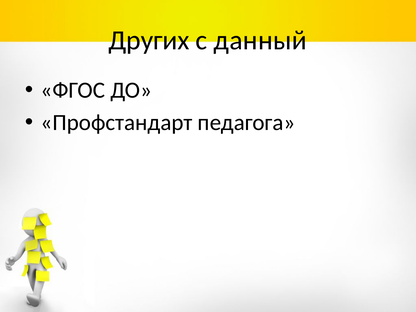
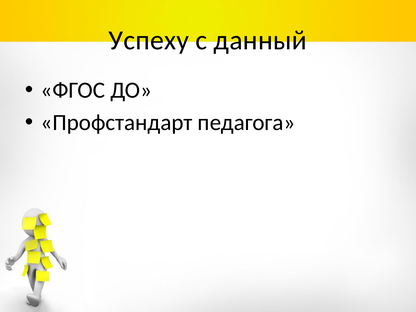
Других: Других -> Успеху
